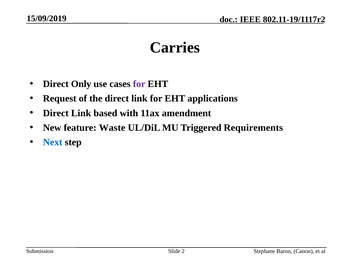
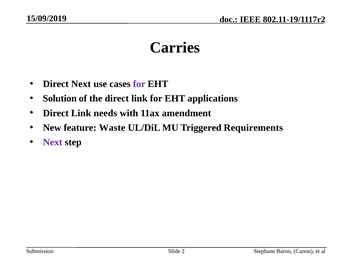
Direct Only: Only -> Next
Request: Request -> Solution
based: based -> needs
Next at (53, 142) colour: blue -> purple
